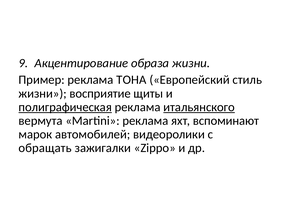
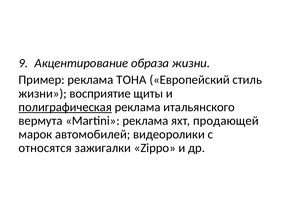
итальянского underline: present -> none
вспоминают: вспоминают -> продающей
обращать: обращать -> относятся
